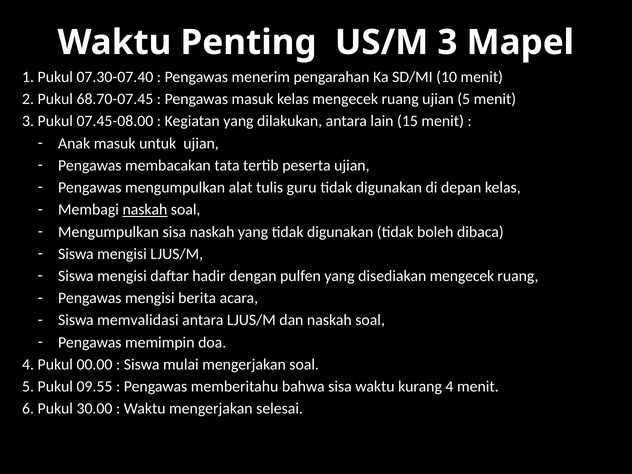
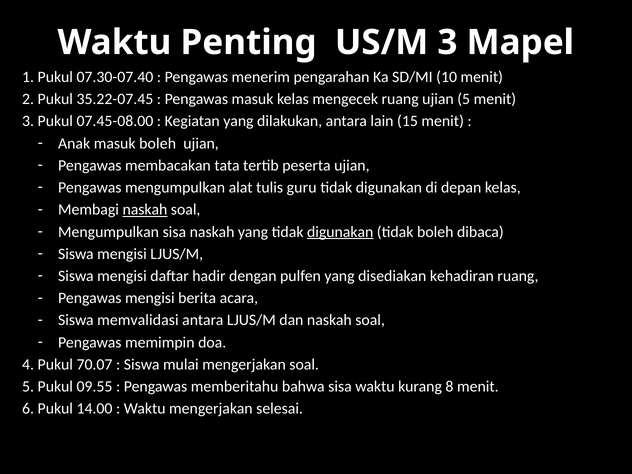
68.70-07.45: 68.70-07.45 -> 35.22-07.45
masuk untuk: untuk -> boleh
digunakan at (340, 232) underline: none -> present
disediakan mengecek: mengecek -> kehadiran
00.00: 00.00 -> 70.07
kurang 4: 4 -> 8
30.00: 30.00 -> 14.00
